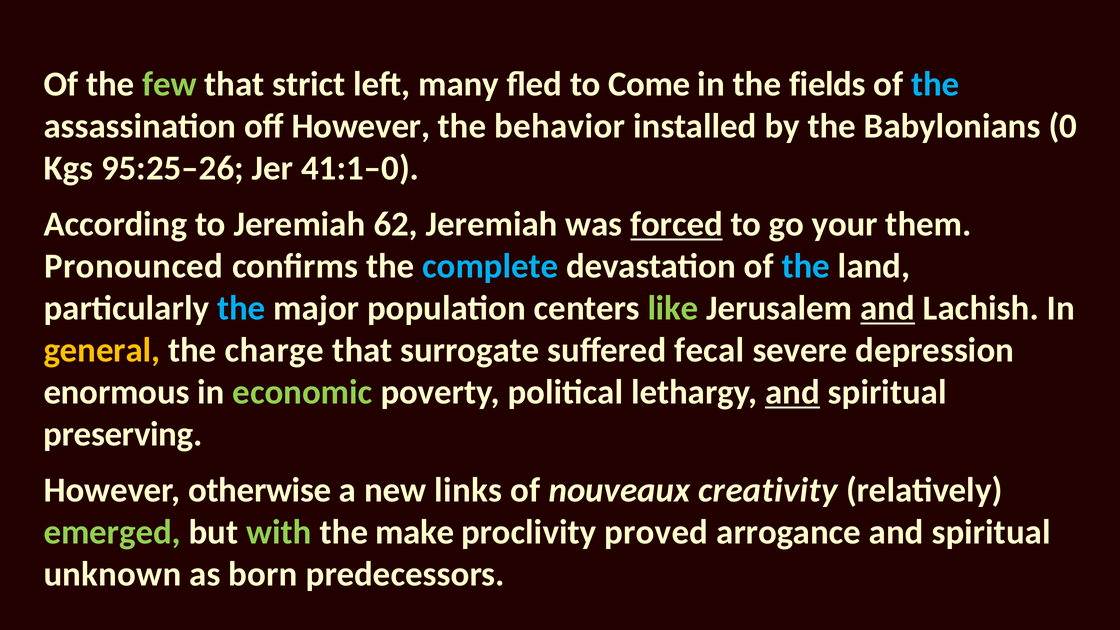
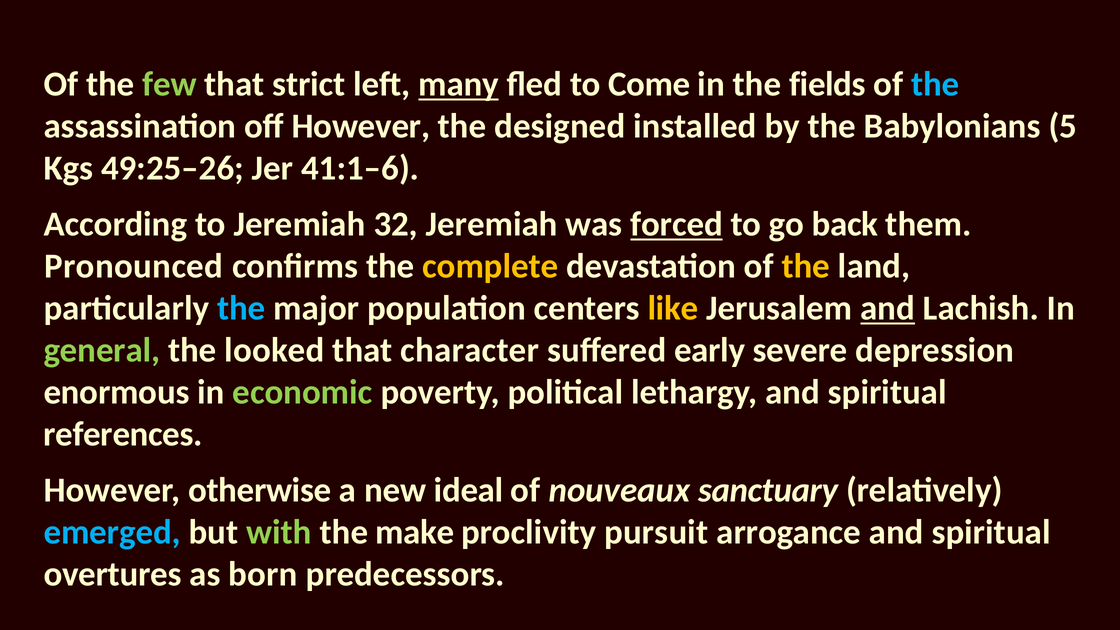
many underline: none -> present
behavior: behavior -> designed
0: 0 -> 5
95:25–26: 95:25–26 -> 49:25–26
41:1–0: 41:1–0 -> 41:1–6
62: 62 -> 32
your: your -> back
complete colour: light blue -> yellow
the at (806, 266) colour: light blue -> yellow
like colour: light green -> yellow
general colour: yellow -> light green
charge: charge -> looked
surrogate: surrogate -> character
fecal: fecal -> early
and at (792, 392) underline: present -> none
preserving: preserving -> references
links: links -> ideal
creativity: creativity -> sanctuary
emerged colour: light green -> light blue
proved: proved -> pursuit
unknown: unknown -> overtures
